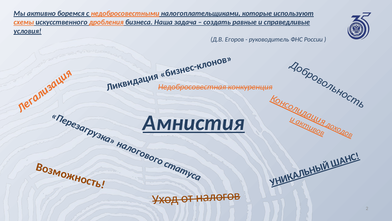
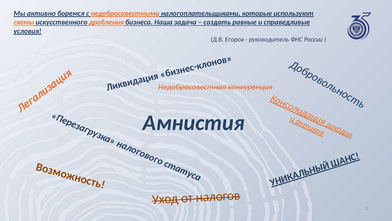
Амнистия underline: present -> none
